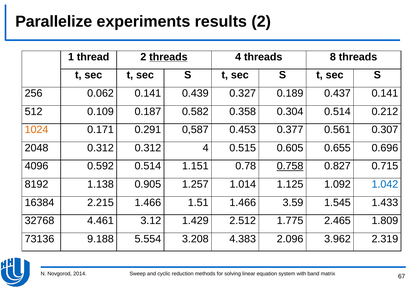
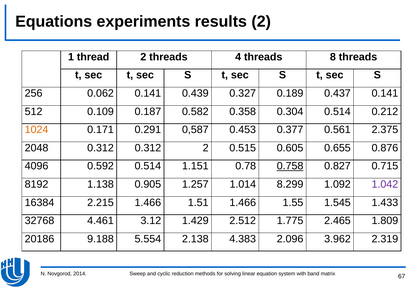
Parallelize: Parallelize -> Equations
threads at (168, 57) underline: present -> none
0.307: 0.307 -> 2.375
0.312 4: 4 -> 2
0.696: 0.696 -> 0.876
1.125: 1.125 -> 8.299
1.042 colour: blue -> purple
3.59: 3.59 -> 1.55
73136: 73136 -> 20186
3.208: 3.208 -> 2.138
